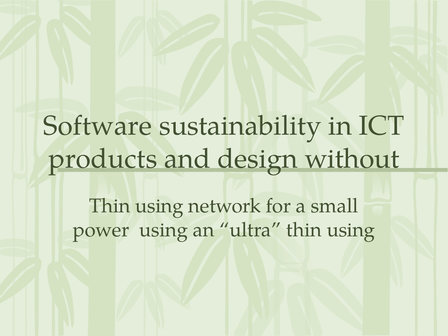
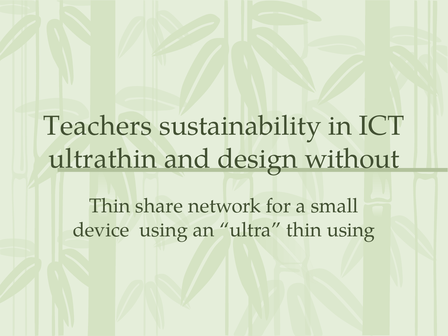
Software: Software -> Teachers
products: products -> ultrathin
using at (159, 206): using -> share
power: power -> device
